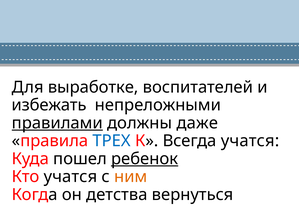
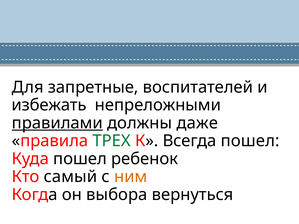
выработке: выработке -> запретные
ТРЕХ colour: blue -> green
Всегда учатся: учатся -> пошел
ребенок underline: present -> none
Кто учатся: учатся -> самый
детства: детства -> выбора
